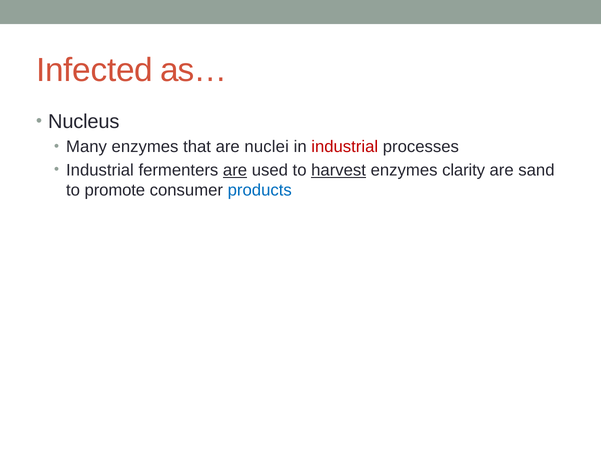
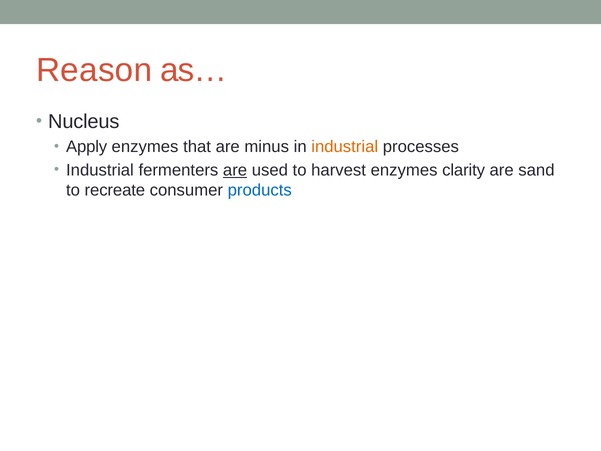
Infected: Infected -> Reason
Many: Many -> Apply
nuclei: nuclei -> minus
industrial at (345, 147) colour: red -> orange
harvest underline: present -> none
promote: promote -> recreate
